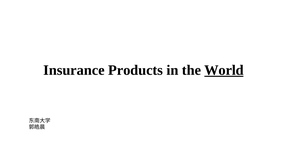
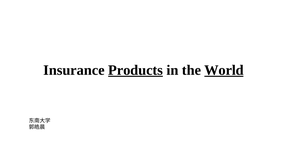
Products underline: none -> present
